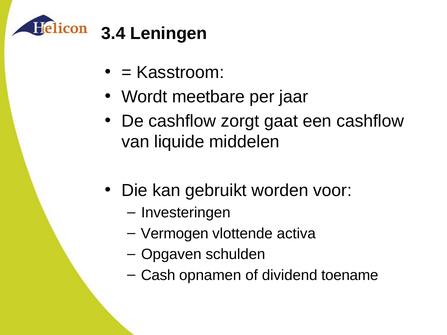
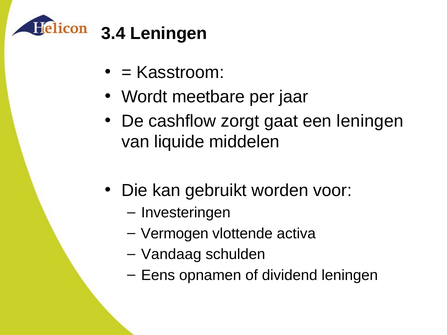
een cashflow: cashflow -> leningen
Opgaven: Opgaven -> Vandaag
Cash: Cash -> Eens
dividend toename: toename -> leningen
